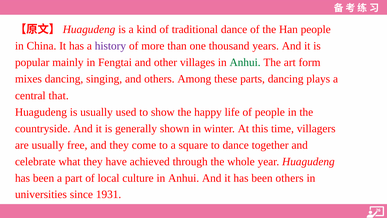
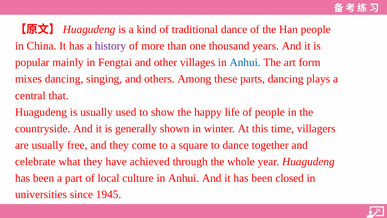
Anhui at (245, 62) colour: green -> blue
been others: others -> closed
1931: 1931 -> 1945
